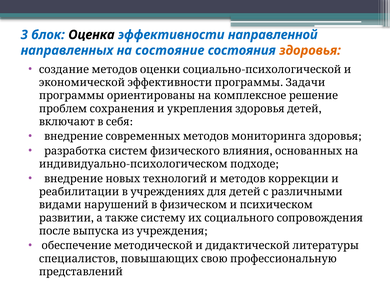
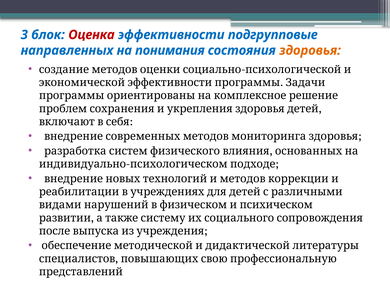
Оценка colour: black -> red
направленной: направленной -> подгрупповые
состояние: состояние -> понимания
